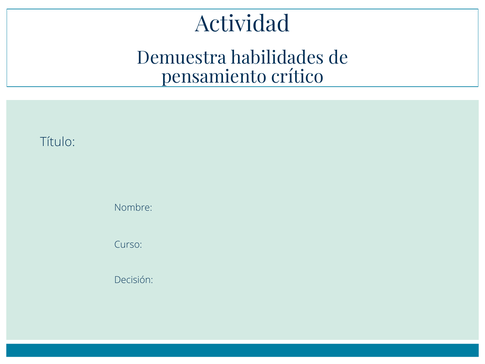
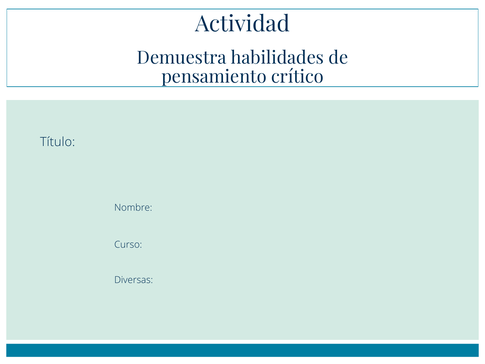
Decisión: Decisión -> Diversas
